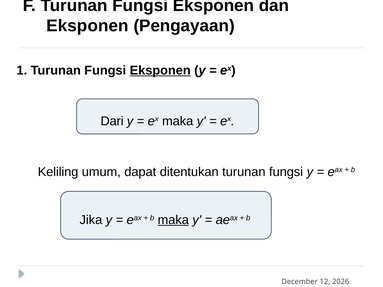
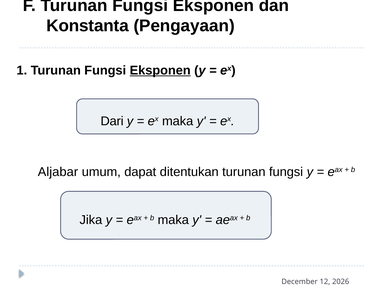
Eksponen at (87, 26): Eksponen -> Konstanta
Keliling: Keliling -> Aljabar
maka at (173, 220) underline: present -> none
